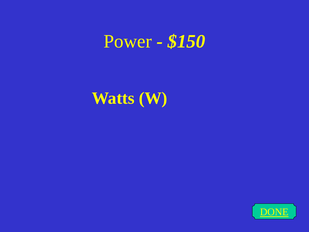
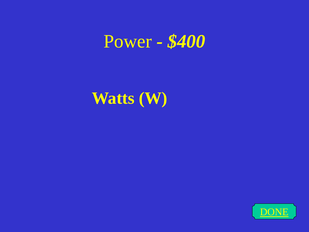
$150: $150 -> $400
